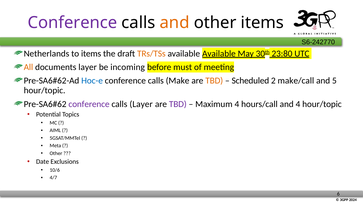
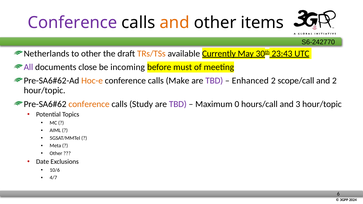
to items: items -> other
available Available: Available -> Currently
23:80: 23:80 -> 23:43
All colour: orange -> purple
documents layer: layer -> close
Hoc-e colour: blue -> orange
TBD at (214, 81) colour: orange -> purple
Scheduled: Scheduled -> Enhanced
make/call: make/call -> scope/call
and 5: 5 -> 2
conference at (89, 104) colour: purple -> orange
calls Layer: Layer -> Study
Maximum 4: 4 -> 0
and 4: 4 -> 3
